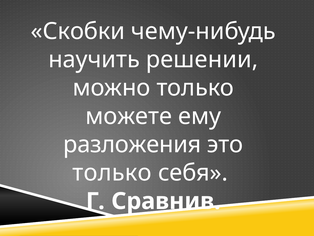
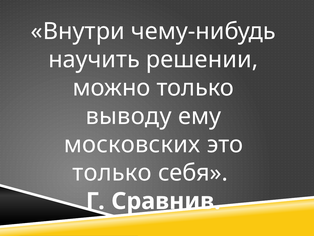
Скобки: Скобки -> Внутри
можете: можете -> выводу
разложения: разложения -> московских
